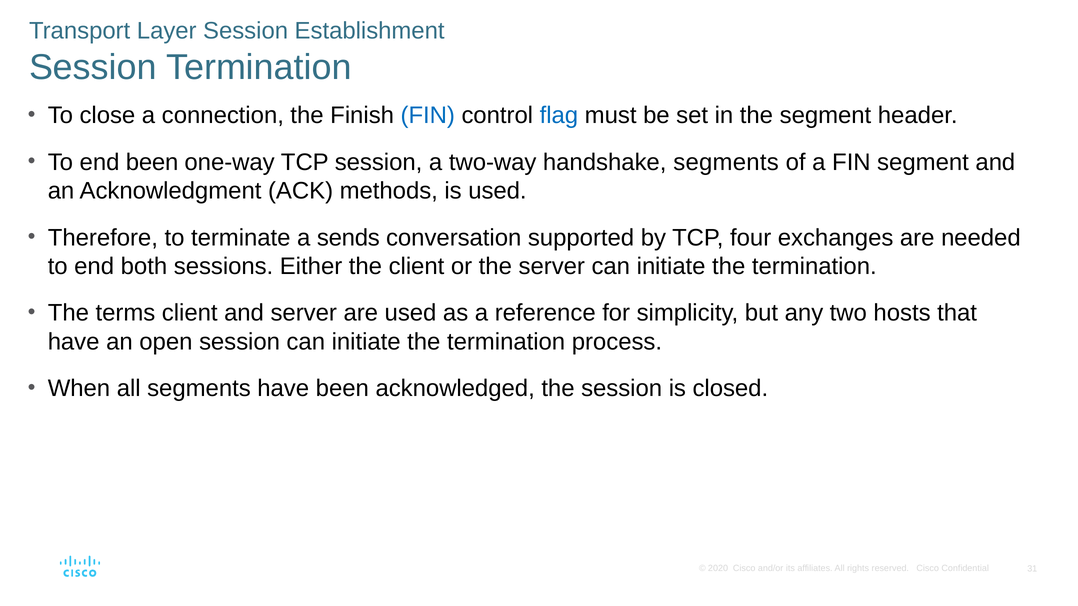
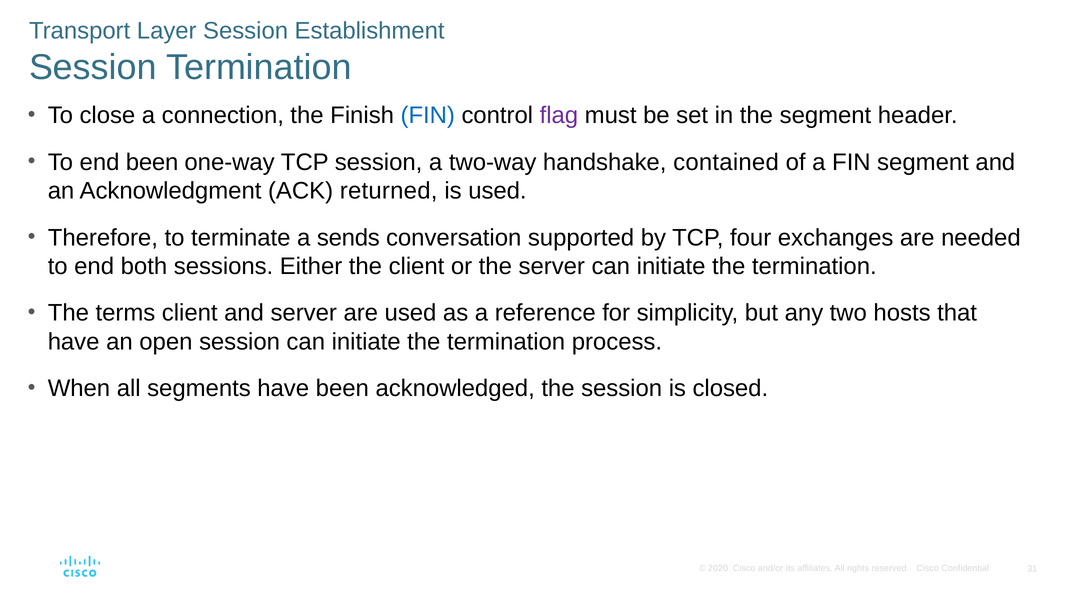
flag colour: blue -> purple
handshake segments: segments -> contained
methods: methods -> returned
